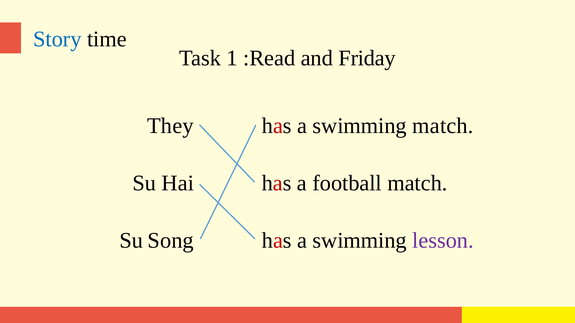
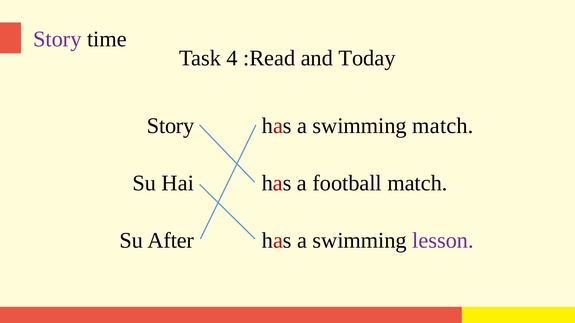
Story at (57, 39) colour: blue -> purple
1: 1 -> 4
Friday: Friday -> Today
They at (170, 126): They -> Story
Song: Song -> After
